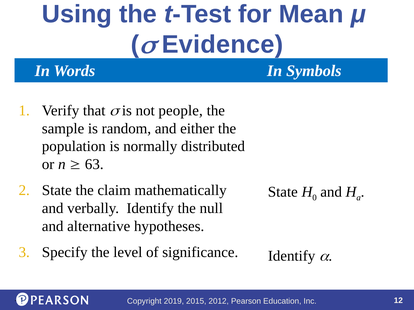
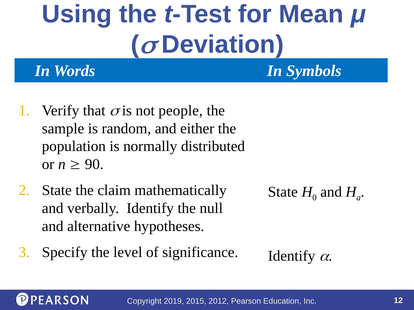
Evidence: Evidence -> Deviation
63: 63 -> 90
